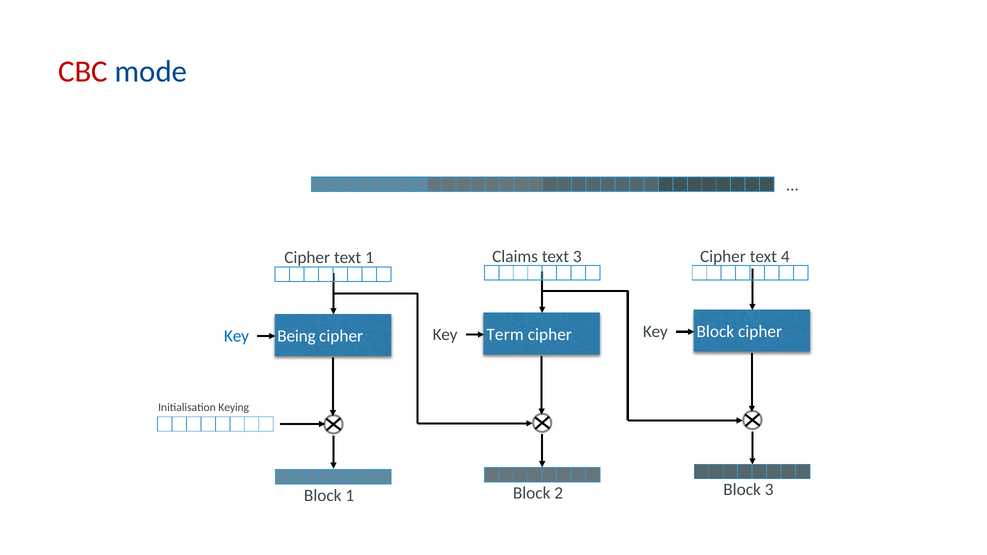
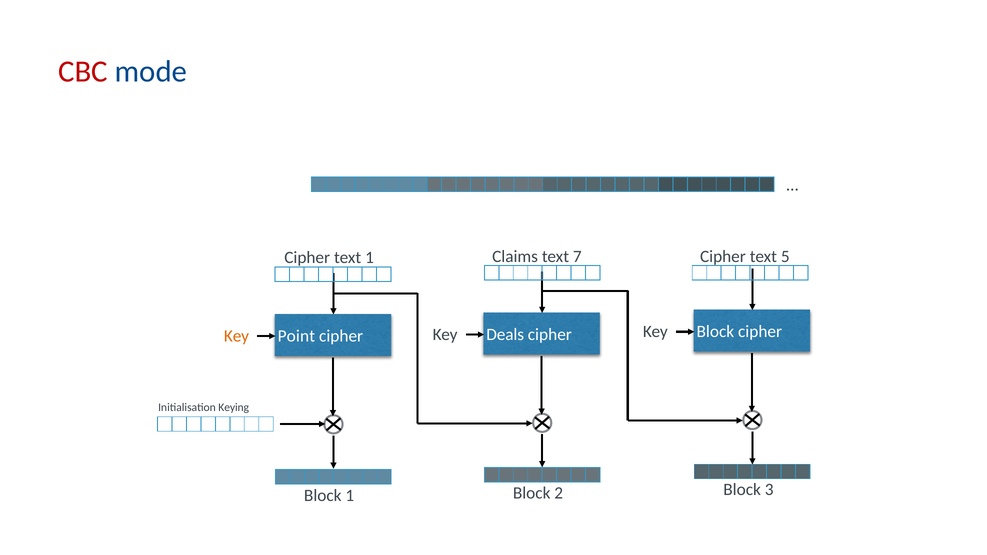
text 3: 3 -> 7
4: 4 -> 5
Term: Term -> Deals
Key at (236, 336) colour: blue -> orange
Being: Being -> Point
